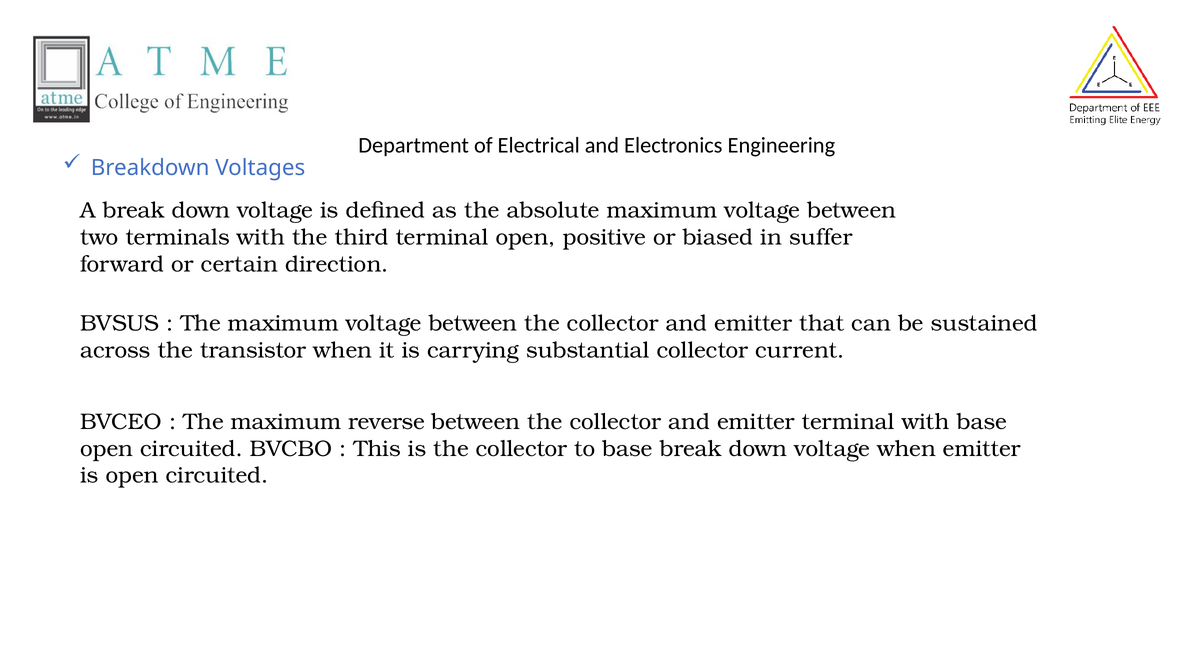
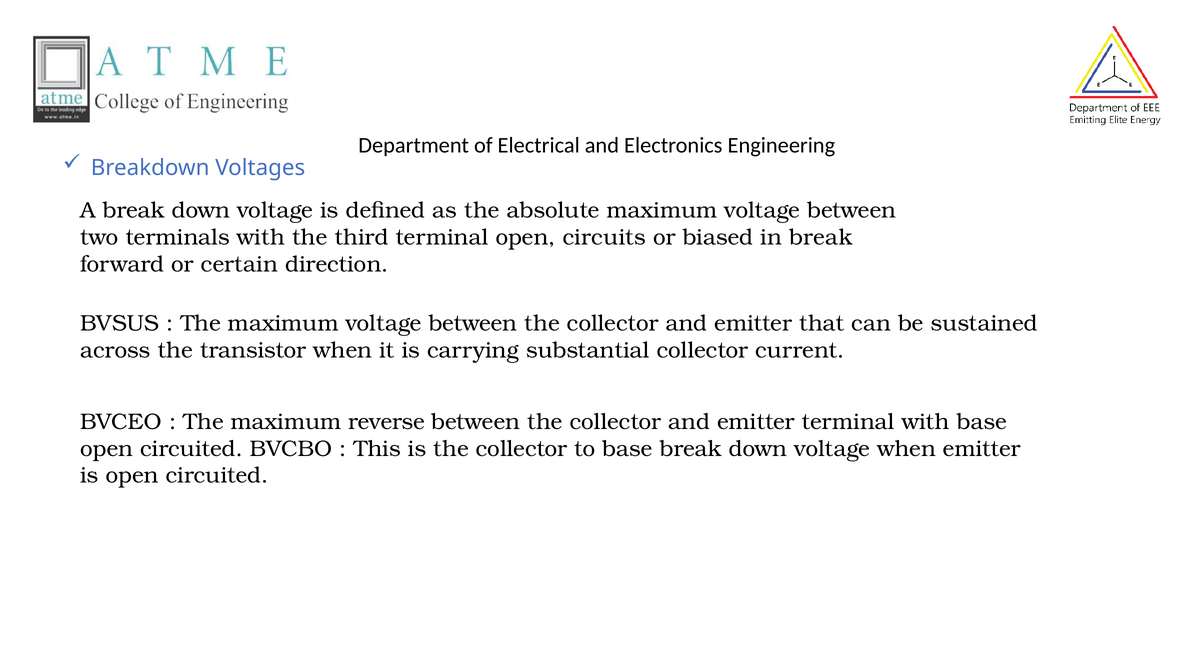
positive: positive -> circuits
in suffer: suffer -> break
